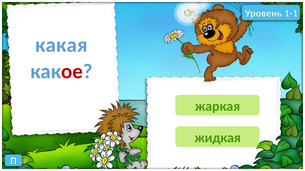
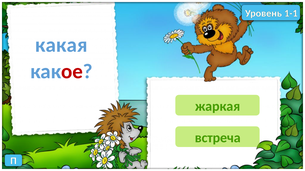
жидкая: жидкая -> встреча
